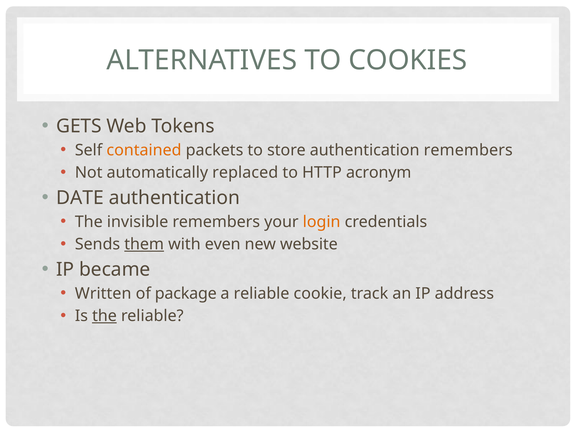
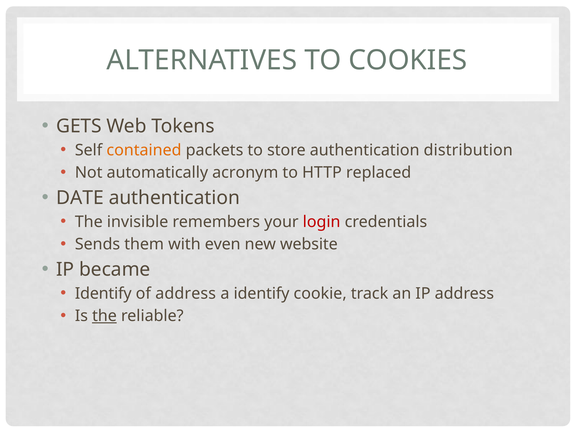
authentication remembers: remembers -> distribution
replaced: replaced -> acronym
acronym: acronym -> replaced
login colour: orange -> red
them underline: present -> none
Written at (103, 294): Written -> Identify
of package: package -> address
a reliable: reliable -> identify
